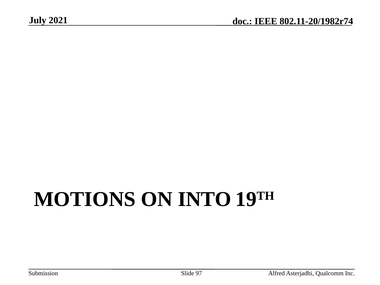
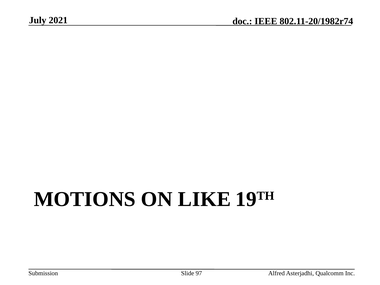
INTO: INTO -> LIKE
